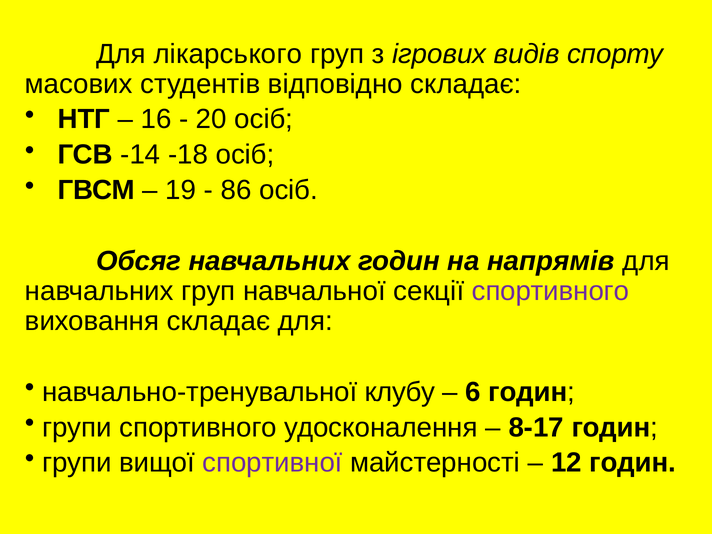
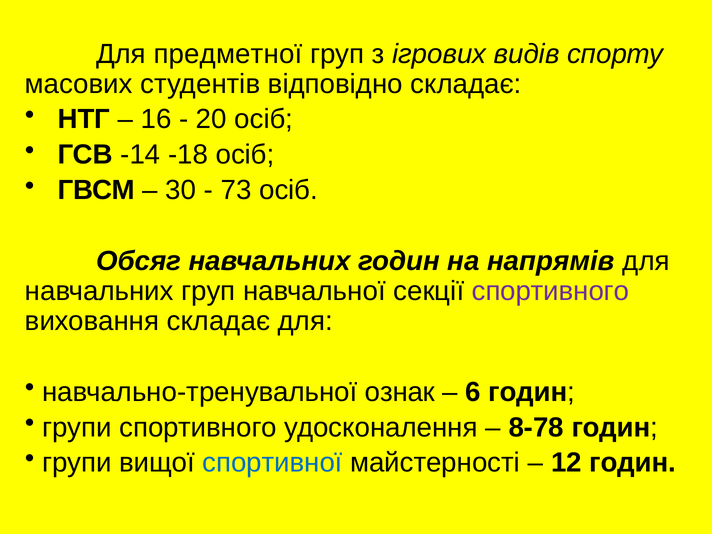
лікарського: лікарського -> предметної
19: 19 -> 30
86: 86 -> 73
клубу: клубу -> ознак
8-17: 8-17 -> 8-78
спортивної colour: purple -> blue
